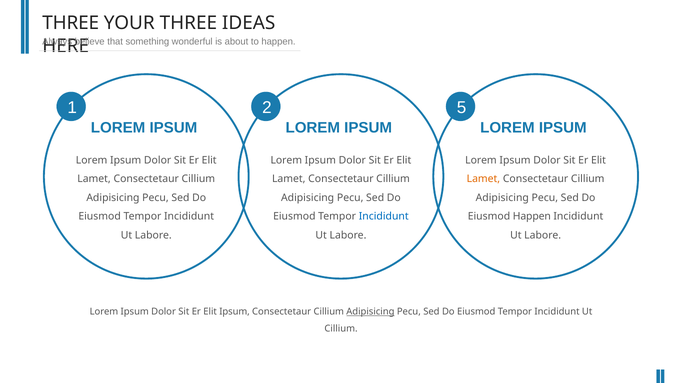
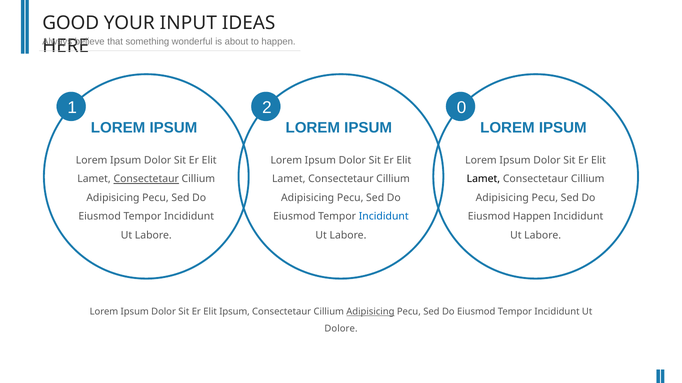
THREE at (71, 23): THREE -> GOOD
YOUR THREE: THREE -> INPUT
5: 5 -> 0
Consectetaur at (146, 179) underline: none -> present
Lamet at (483, 179) colour: orange -> black
Cillium at (341, 329): Cillium -> Dolore
